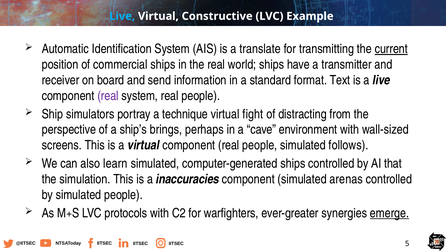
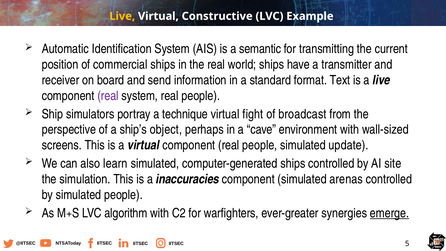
Live at (122, 16) colour: light blue -> yellow
translate: translate -> semantic
current underline: present -> none
distracting: distracting -> broadcast
brings: brings -> object
follows: follows -> update
that: that -> site
protocols: protocols -> algorithm
